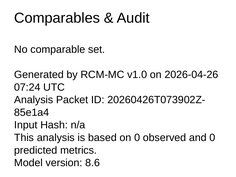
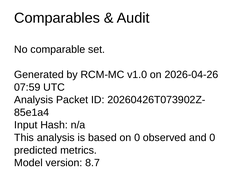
07:24: 07:24 -> 07:59
8.6: 8.6 -> 8.7
